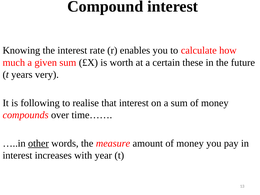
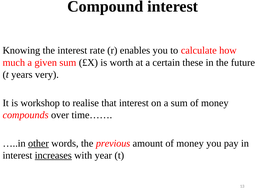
following: following -> workshop
measure: measure -> previous
increases underline: none -> present
